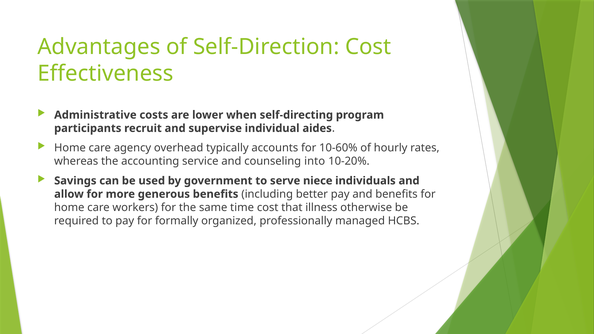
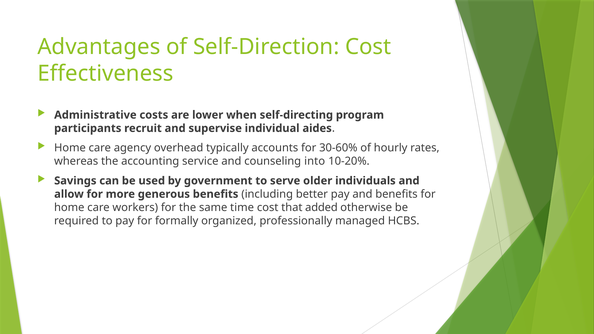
10-60%: 10-60% -> 30-60%
niece: niece -> older
illness: illness -> added
